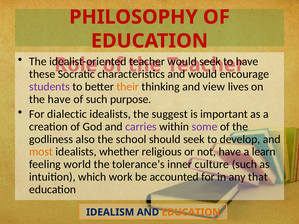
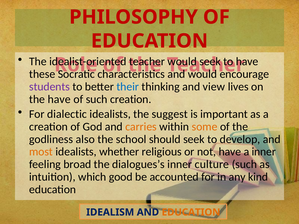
their colour: orange -> blue
such purpose: purpose -> creation
carries colour: purple -> orange
some colour: purple -> orange
a learn: learn -> inner
world: world -> broad
tolerance’s: tolerance’s -> dialogues’s
work: work -> good
that: that -> kind
